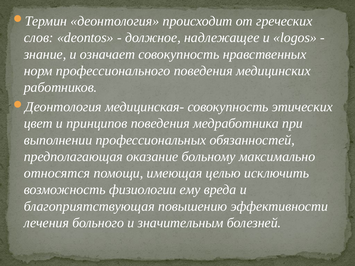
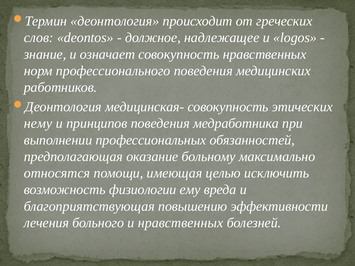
цвет: цвет -> нему
и значительным: значительным -> нравственных
